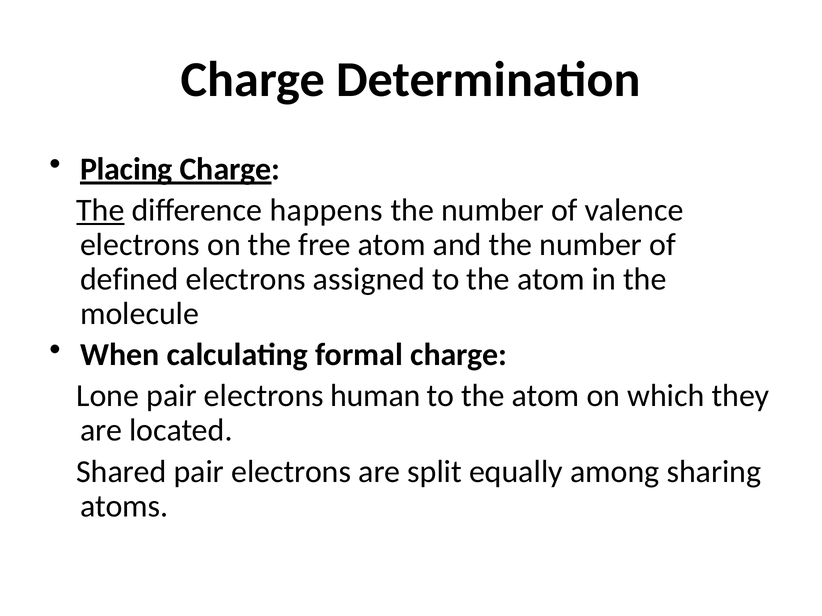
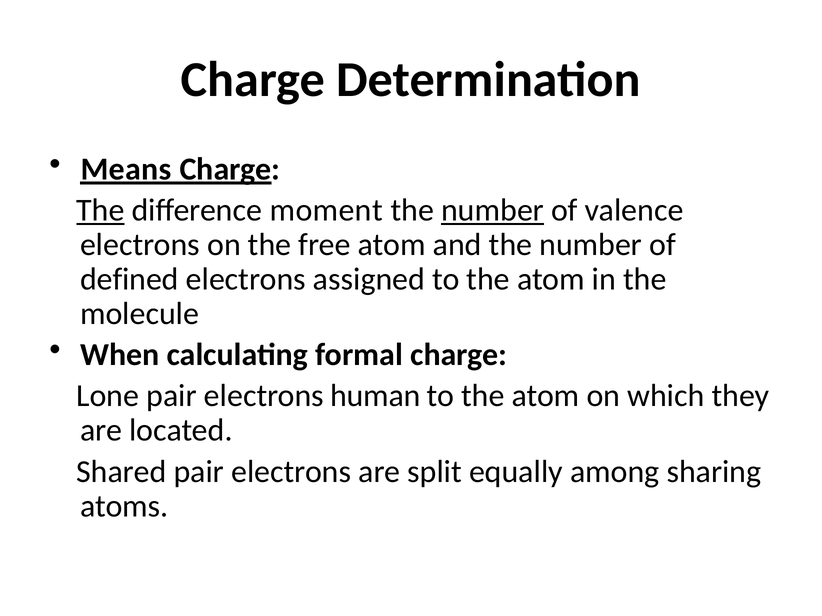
Placing: Placing -> Means
happens: happens -> moment
number at (493, 210) underline: none -> present
